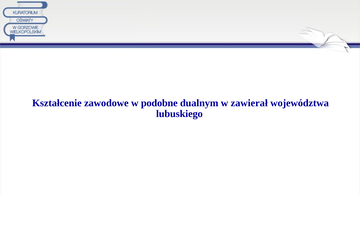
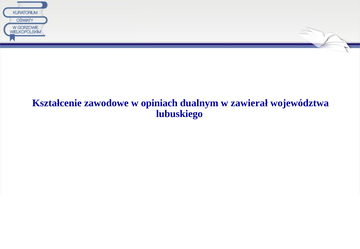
podobne: podobne -> opiniach
